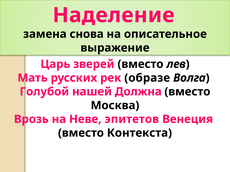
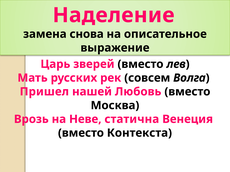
образе: образе -> совсем
Голубой: Голубой -> Пришел
Должна: Должна -> Любовь
эпитетов: эпитетов -> статична
